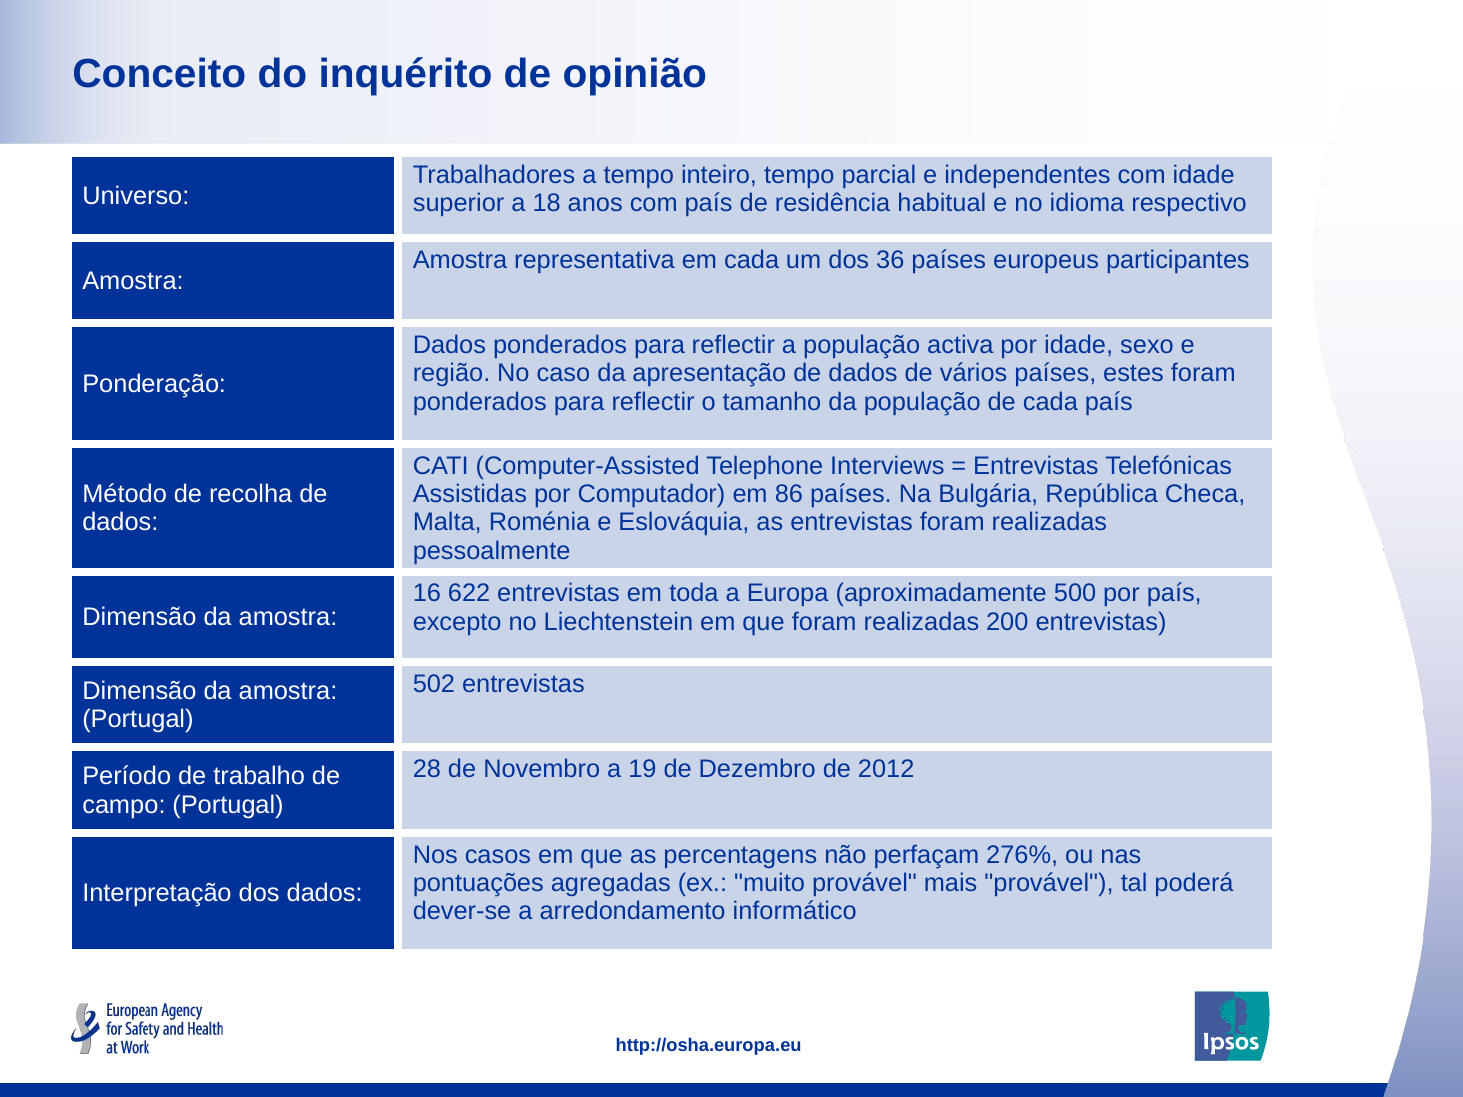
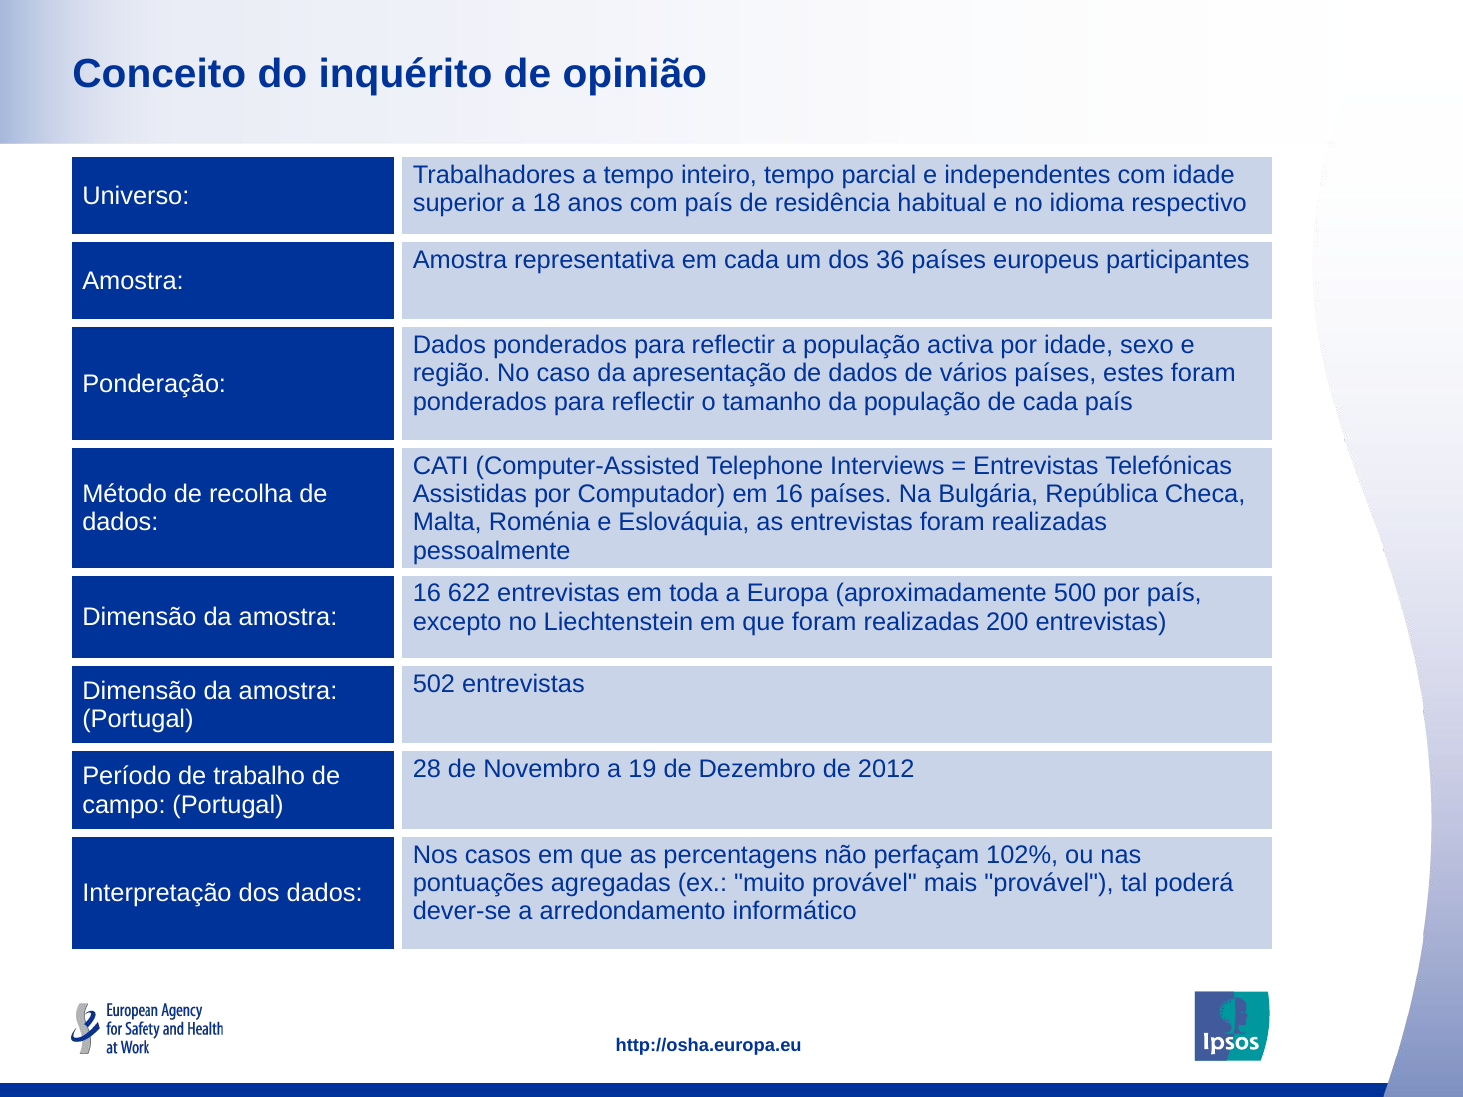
em 86: 86 -> 16
276%: 276% -> 102%
